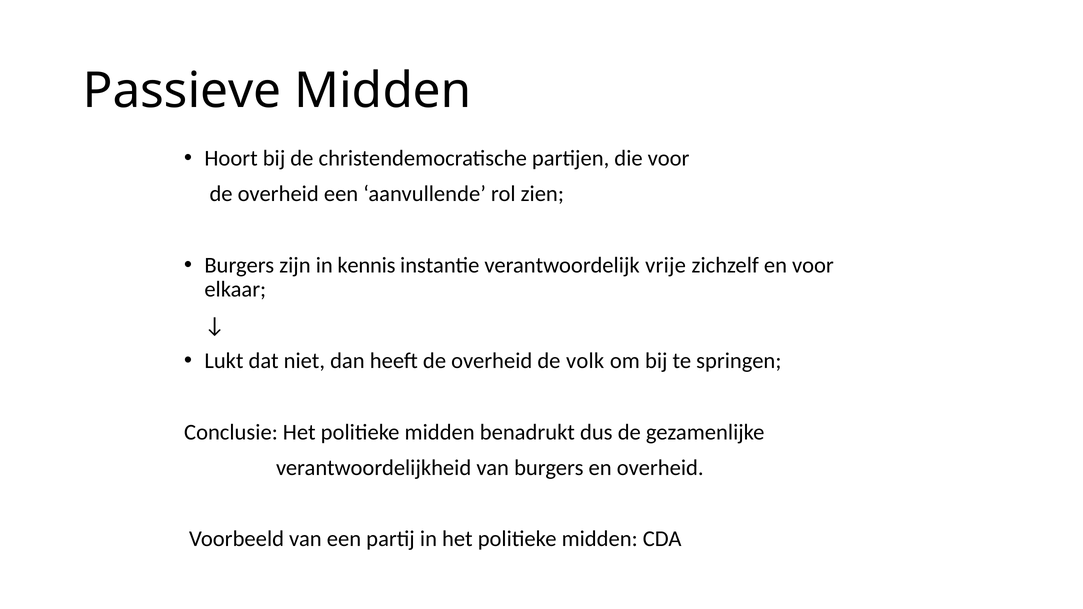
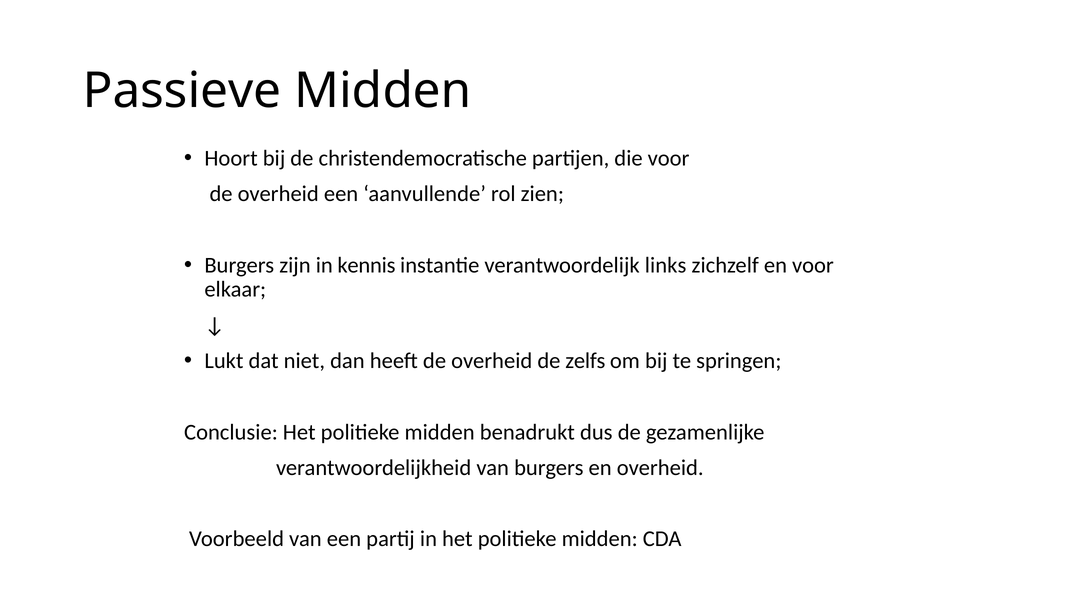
vrije: vrije -> links
volk: volk -> zelfs
